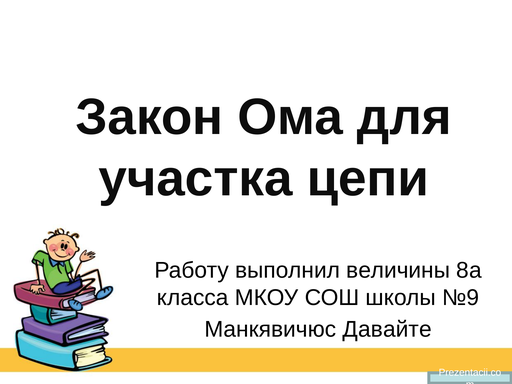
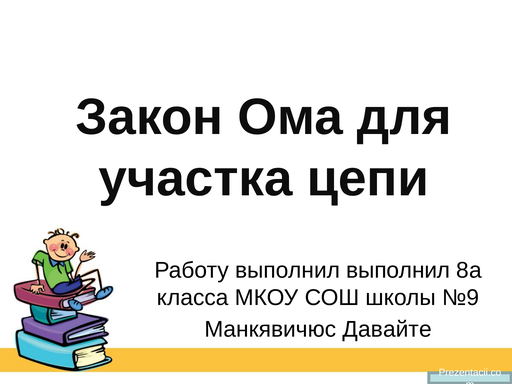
выполнил величины: величины -> выполнил
